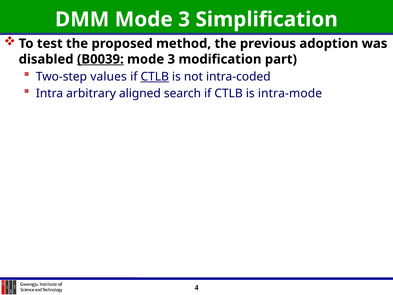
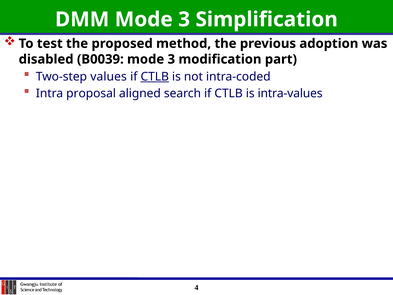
B0039 underline: present -> none
arbitrary: arbitrary -> proposal
intra-mode: intra-mode -> intra-values
